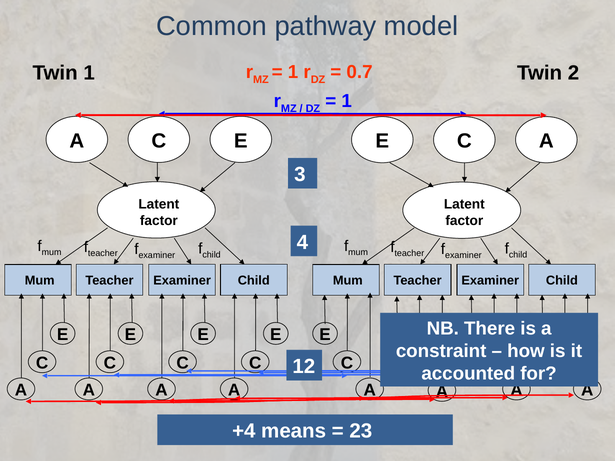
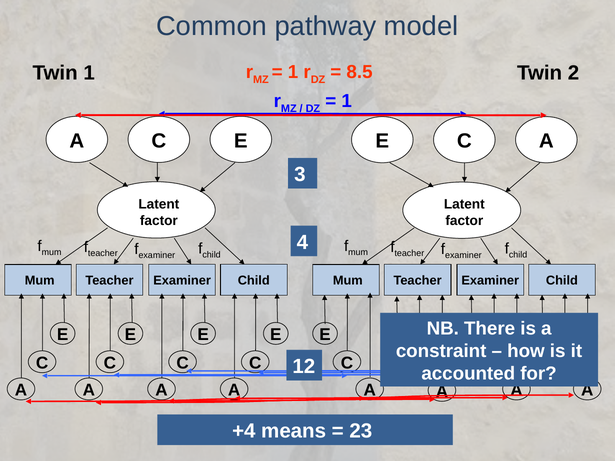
0.7: 0.7 -> 8.5
